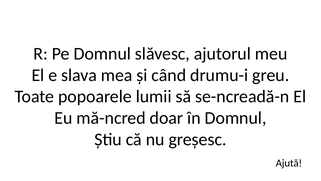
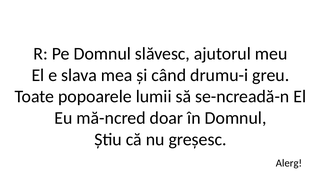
Ajută: Ajută -> Alerg
